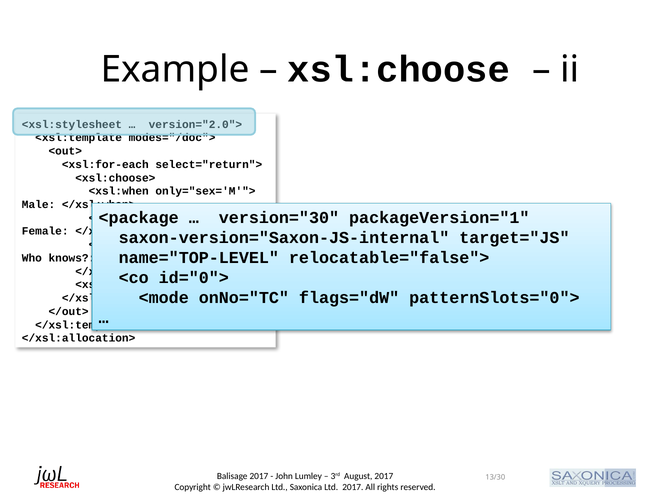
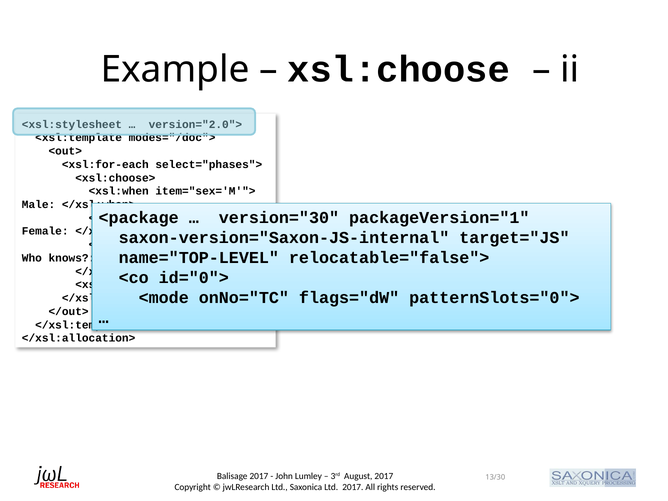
select="return">: select="return"> -> select="phases">
only="sex='M'">: only="sex='M'"> -> item="sex='M'">
